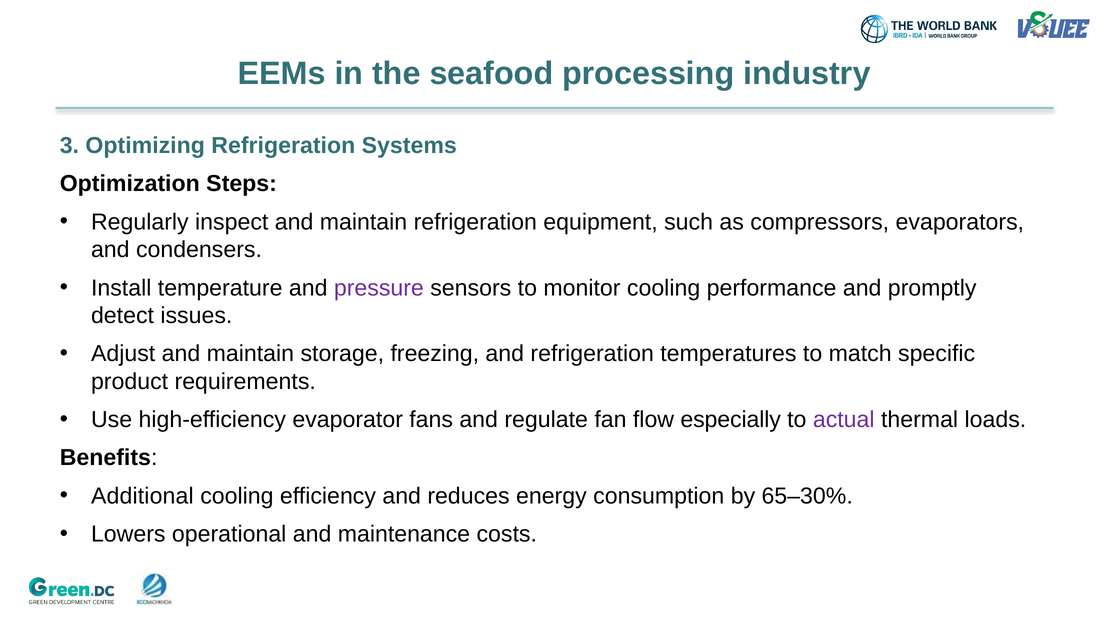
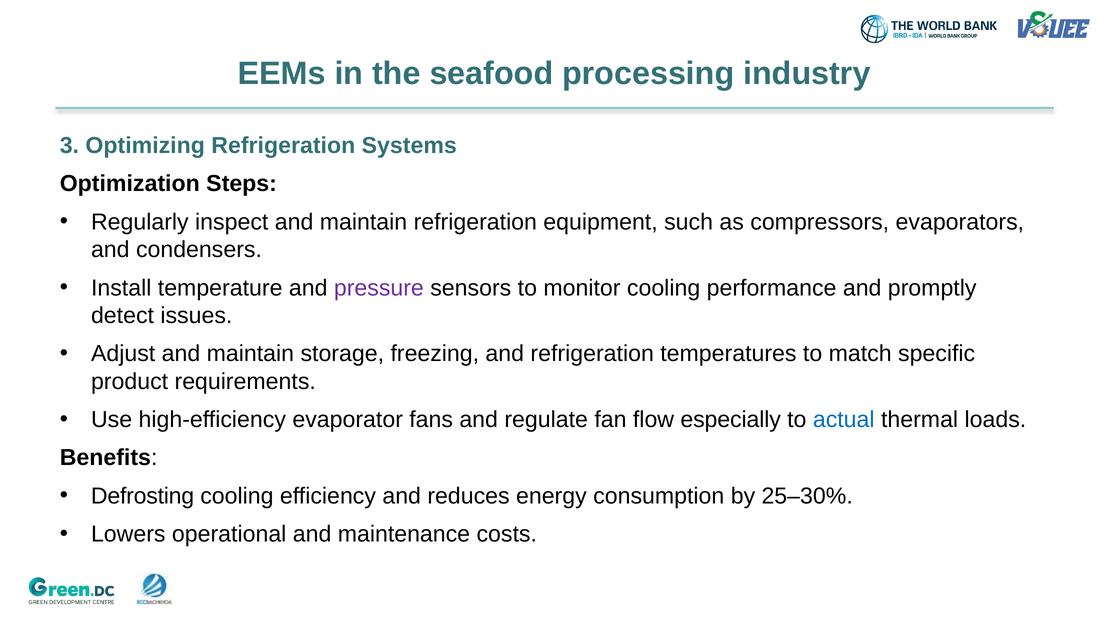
actual colour: purple -> blue
Additional: Additional -> Defrosting
65–30%: 65–30% -> 25–30%
